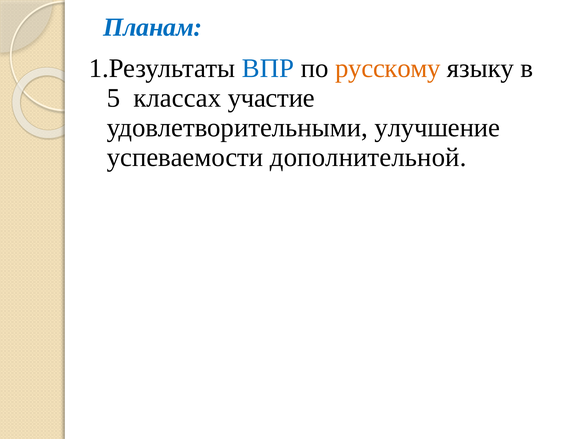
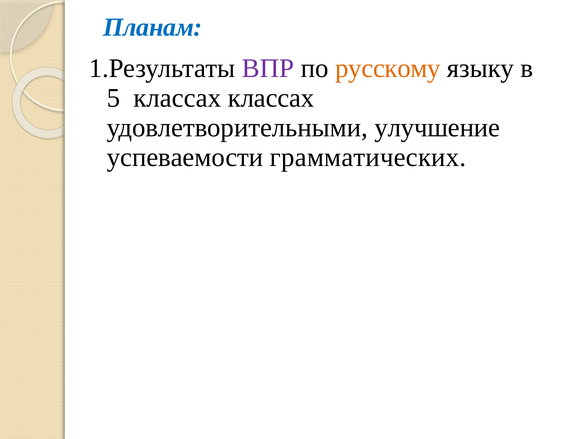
ВПР colour: blue -> purple
классах участие: участие -> классах
дополнительной: дополнительной -> грамматических
